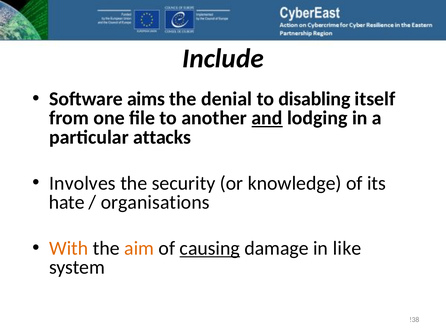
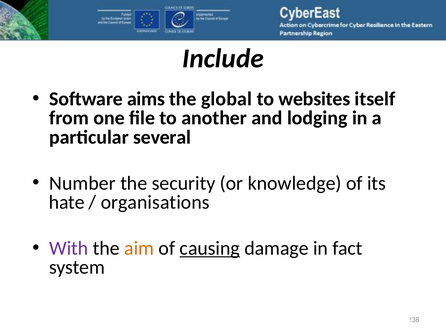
denial: denial -> global
disabling: disabling -> websites
and underline: present -> none
attacks: attacks -> several
Involves: Involves -> Number
With colour: orange -> purple
like: like -> fact
